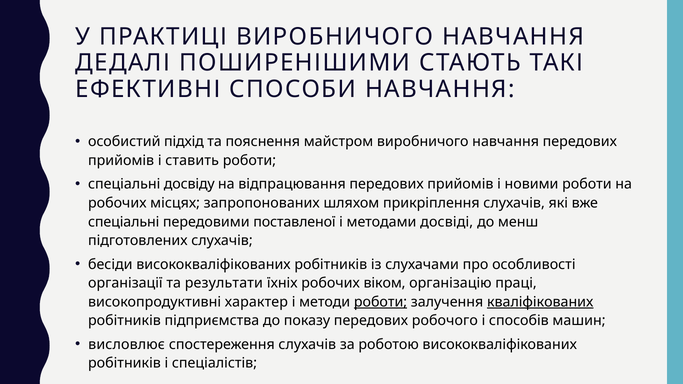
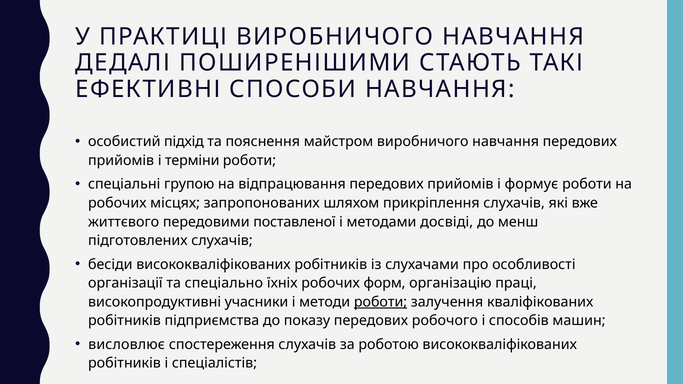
ставить: ставить -> терміни
досвіду: досвіду -> групою
новими: новими -> формує
спеціальні at (124, 222): спеціальні -> життєвого
результати: результати -> спеціально
віком: віком -> форм
характер: характер -> учасники
кваліфікованих underline: present -> none
